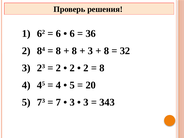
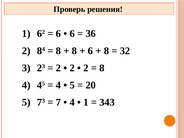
3 at (90, 51): 3 -> 6
3 at (72, 102): 3 -> 4
3 at (86, 102): 3 -> 1
